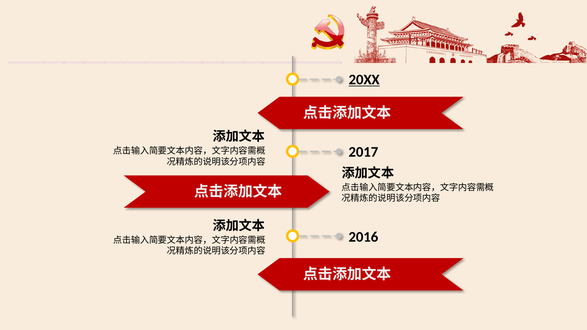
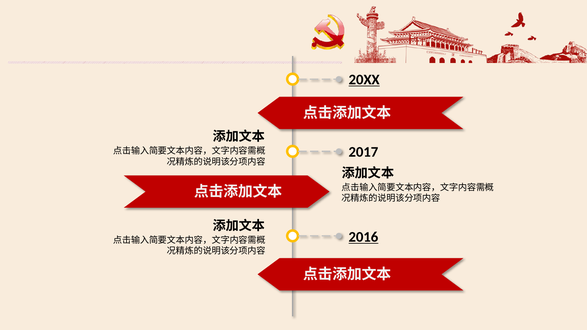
2016 underline: none -> present
